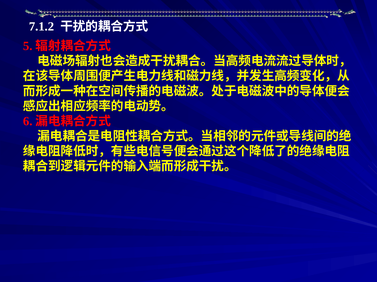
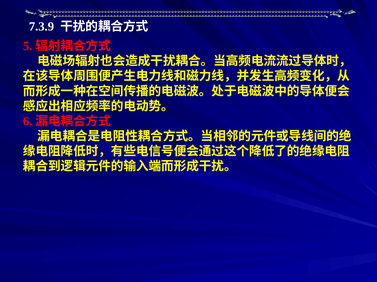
7.1.2: 7.1.2 -> 7.3.9
